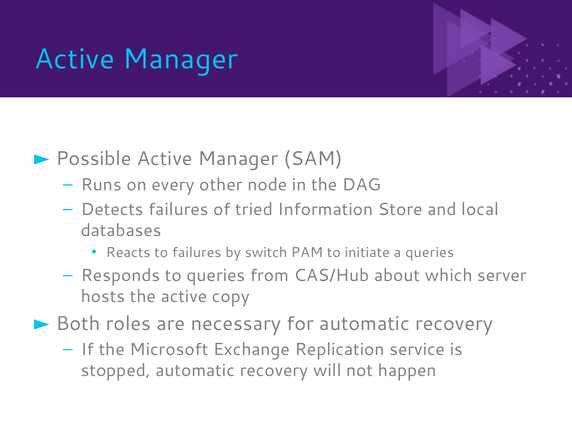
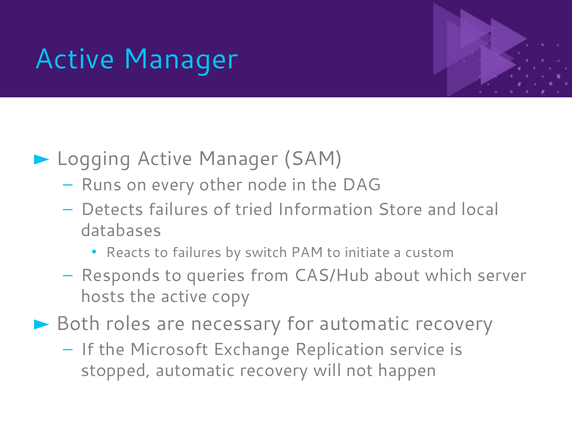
Possible: Possible -> Logging
a queries: queries -> custom
